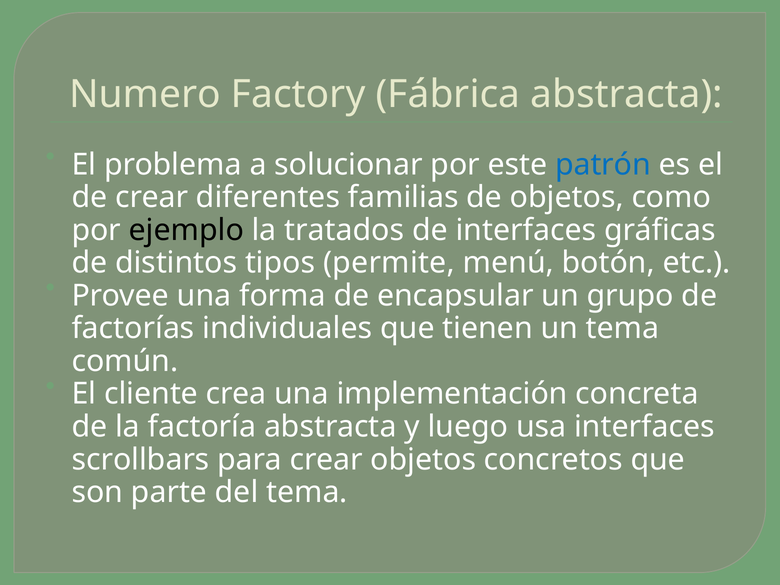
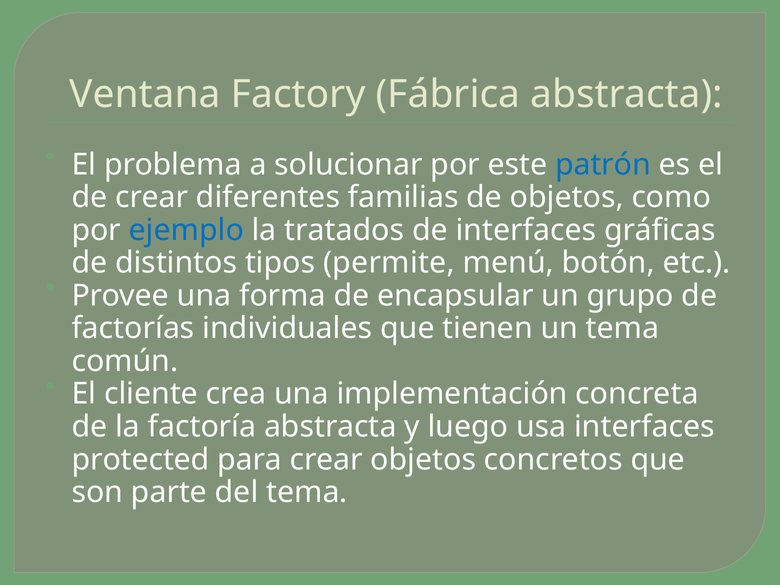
Numero: Numero -> Ventana
ejemplo colour: black -> blue
scrollbars: scrollbars -> protected
